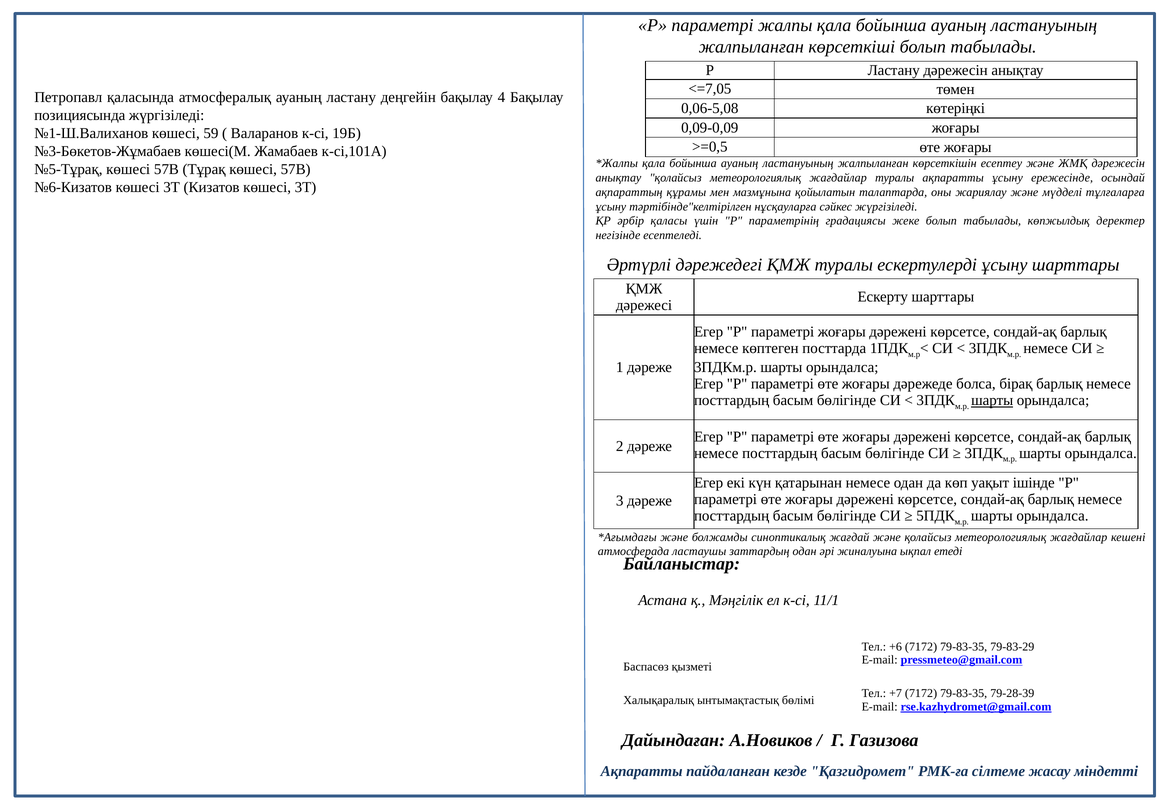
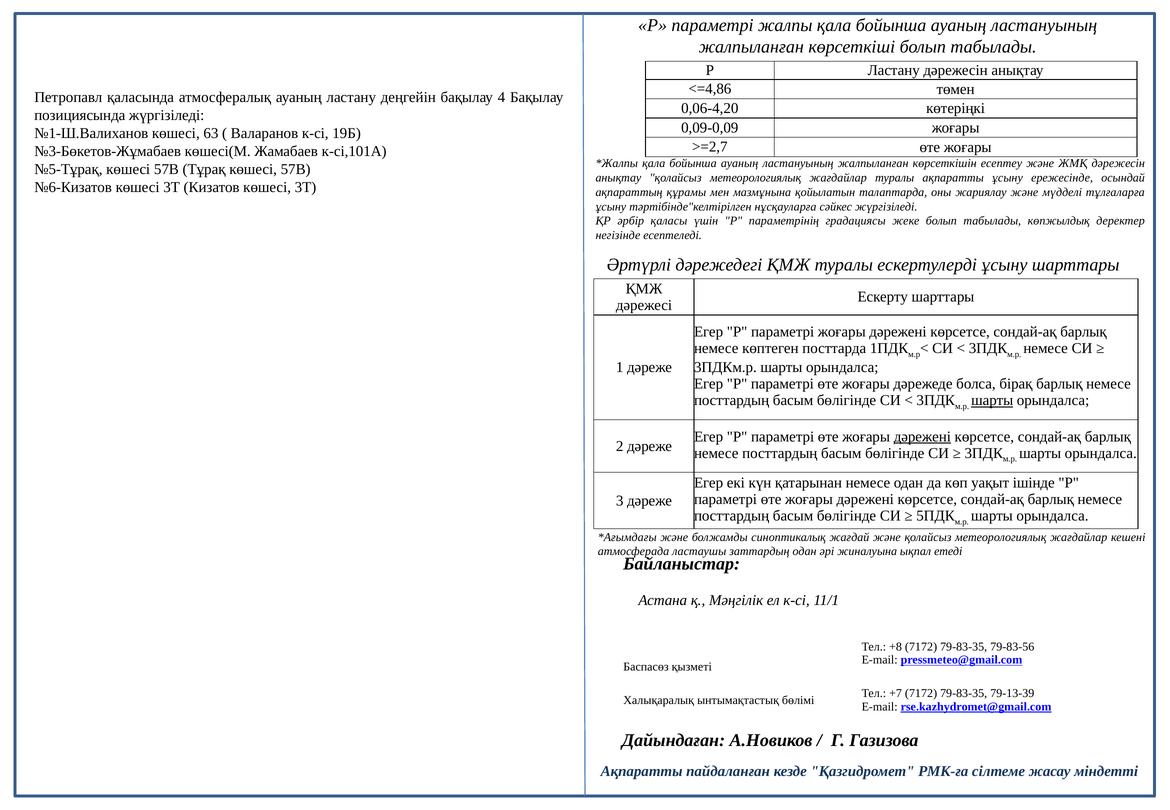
<=7,05: <=7,05 -> <=4,86
0,06-5,08: 0,06-5,08 -> 0,06-4,20
59: 59 -> 63
>=0,5: >=0,5 -> >=2,7
дәрежені at (922, 437) underline: none -> present
+6: +6 -> +8
79-83-29: 79-83-29 -> 79-83-56
79-28-39: 79-28-39 -> 79-13-39
